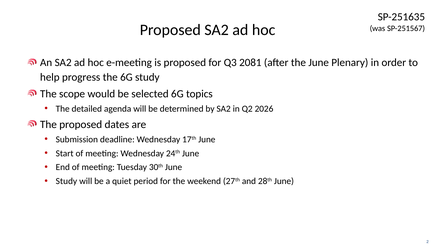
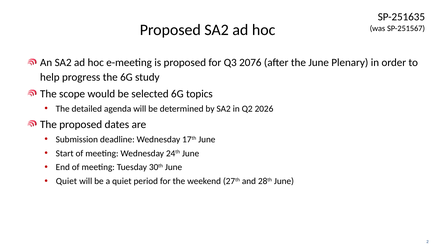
2081: 2081 -> 2076
Study at (66, 182): Study -> Quiet
